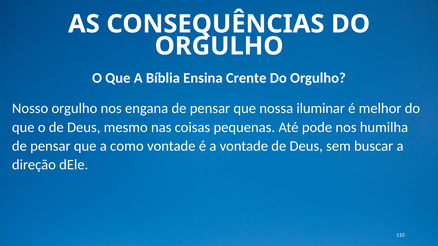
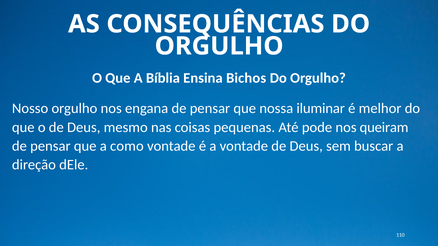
Crente: Crente -> Bichos
humilha: humilha -> queiram
